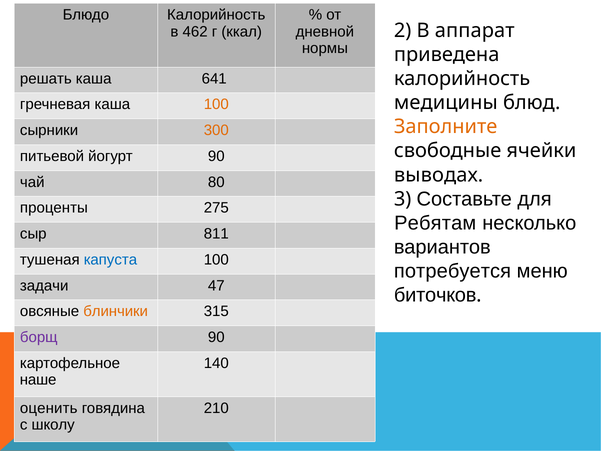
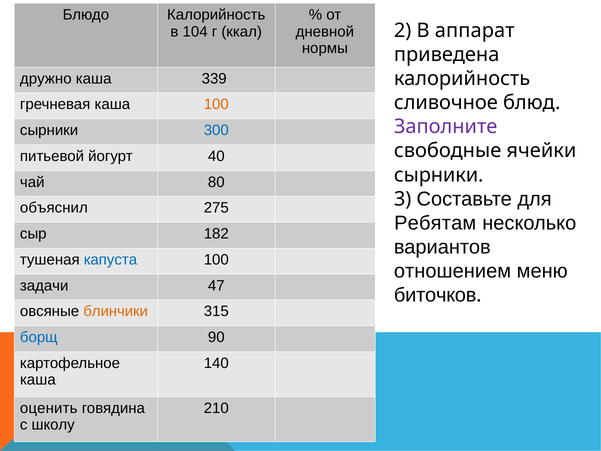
462: 462 -> 104
решать: решать -> дружно
641: 641 -> 339
медицины: медицины -> сливочное
Заполните colour: orange -> purple
300 colour: orange -> blue
йогурт 90: 90 -> 40
выводах at (439, 175): выводах -> сырники
проценты: проценты -> объяснил
811: 811 -> 182
потребуется: потребуется -> отношением
борщ colour: purple -> blue
наше at (38, 380): наше -> каша
